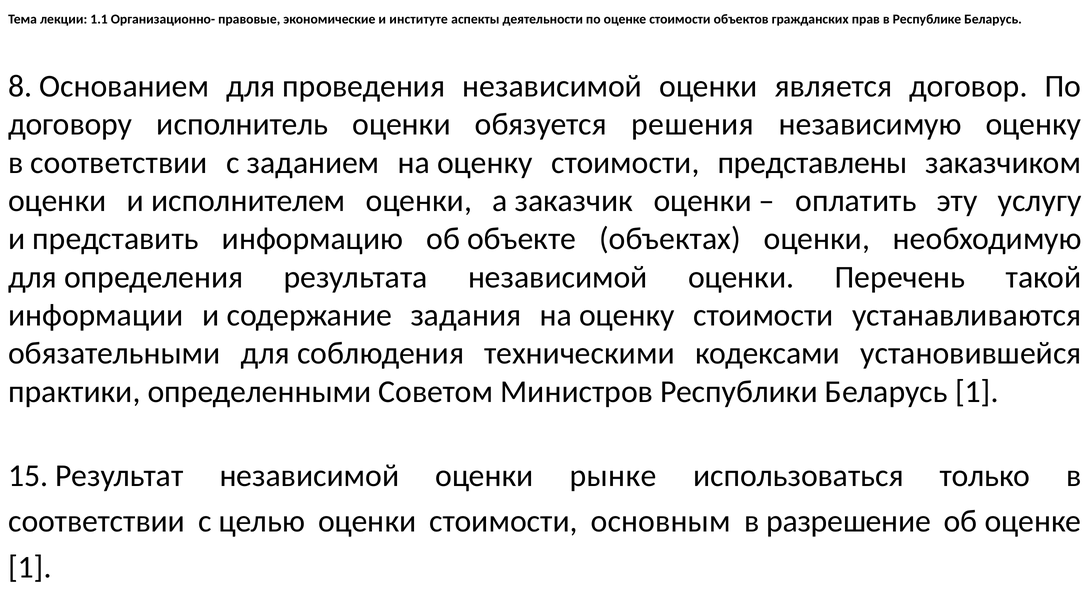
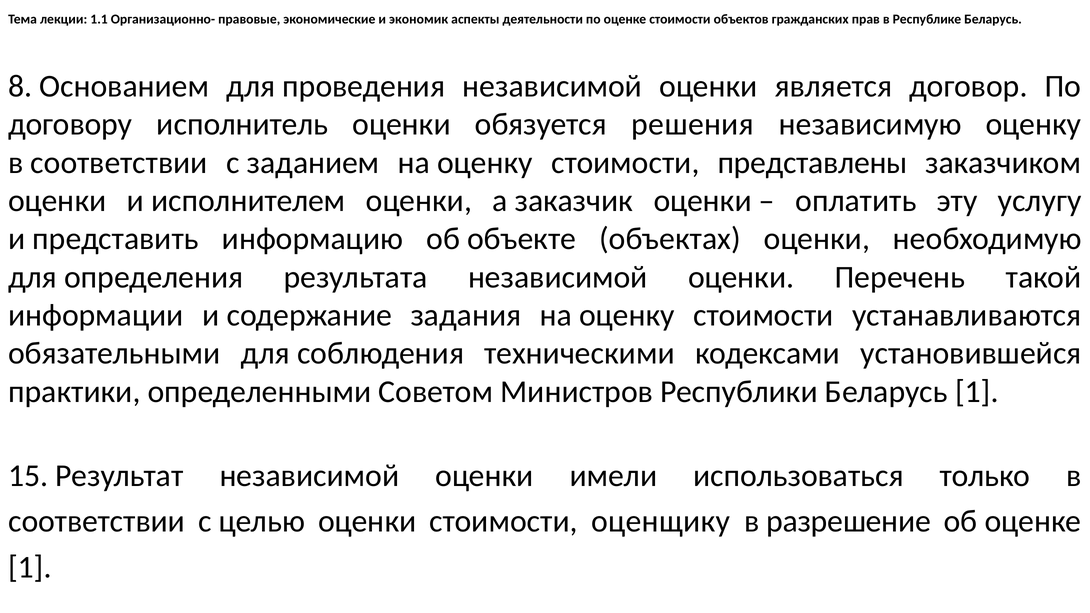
институте: институте -> экономик
рынке: рынке -> имели
основным: основным -> оценщику
